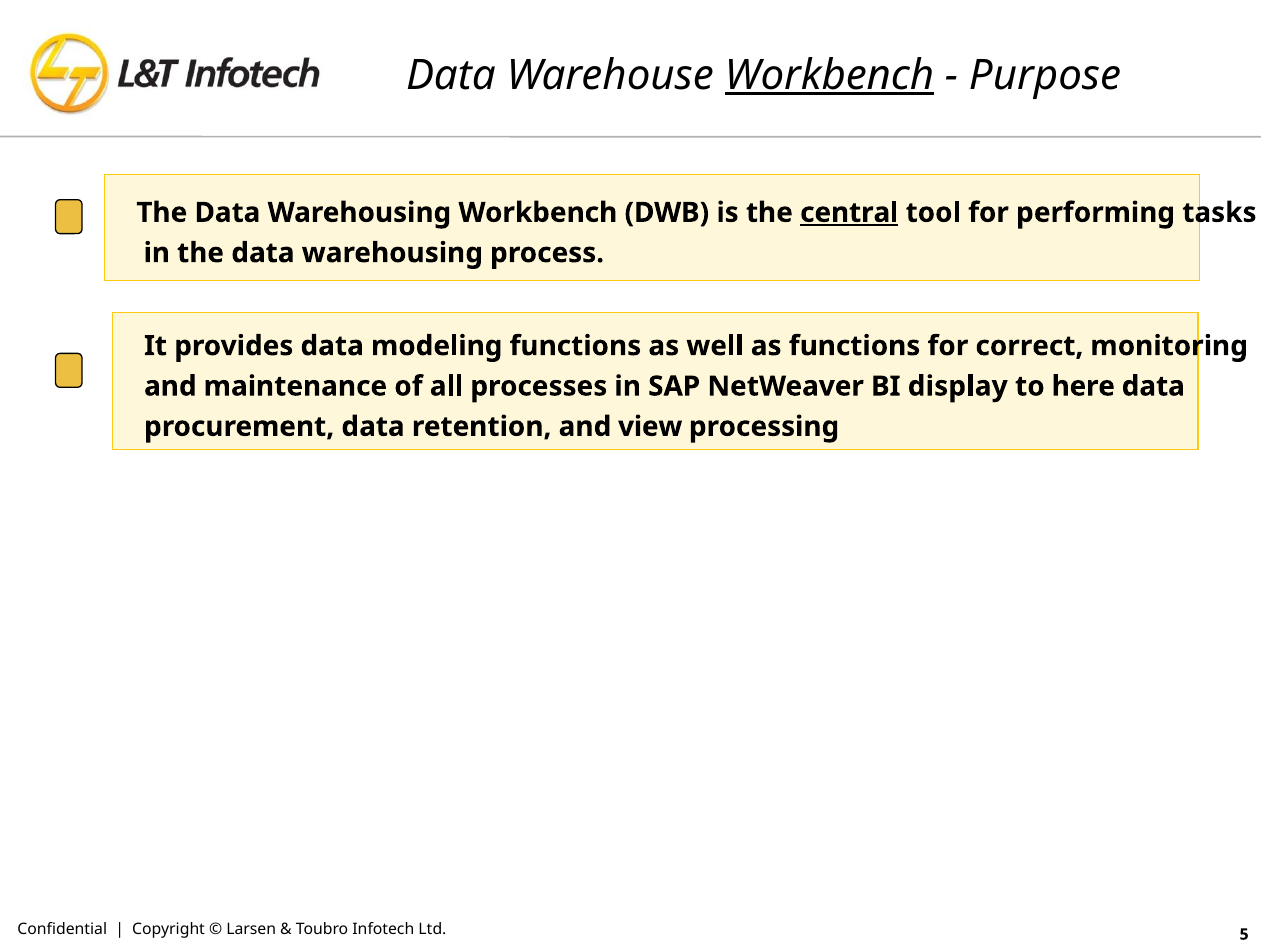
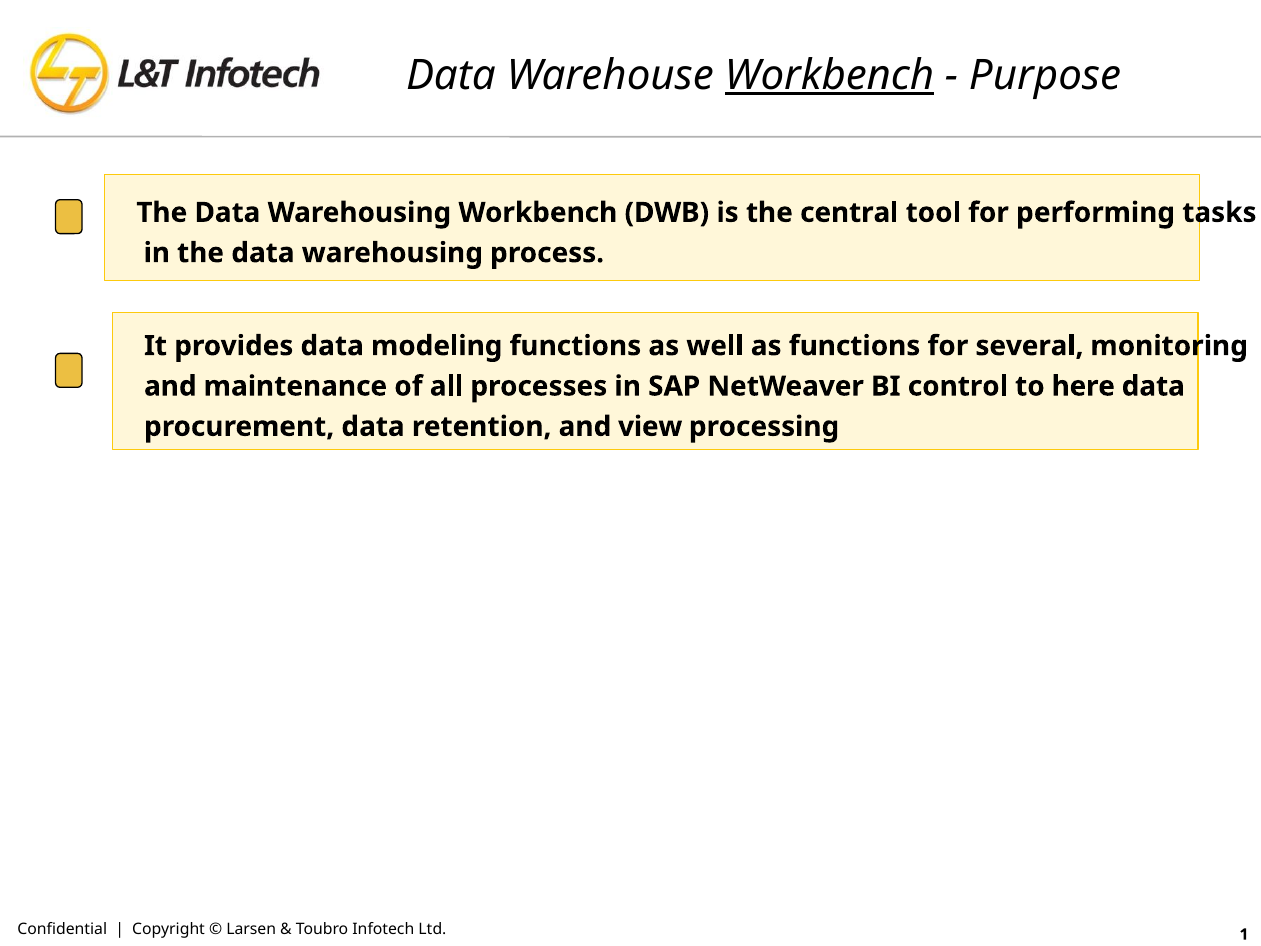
central underline: present -> none
correct: correct -> several
display: display -> control
5: 5 -> 1
